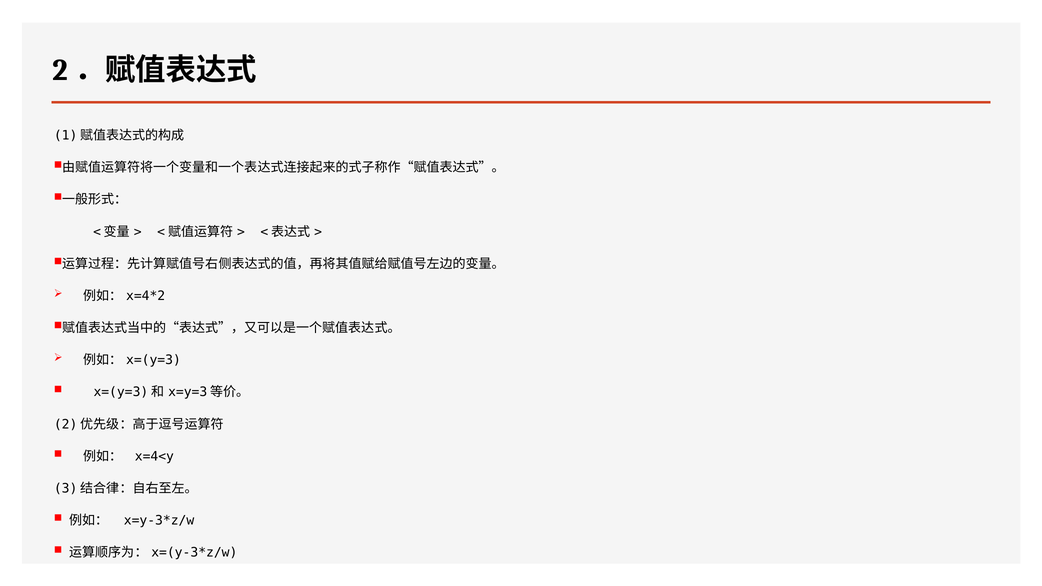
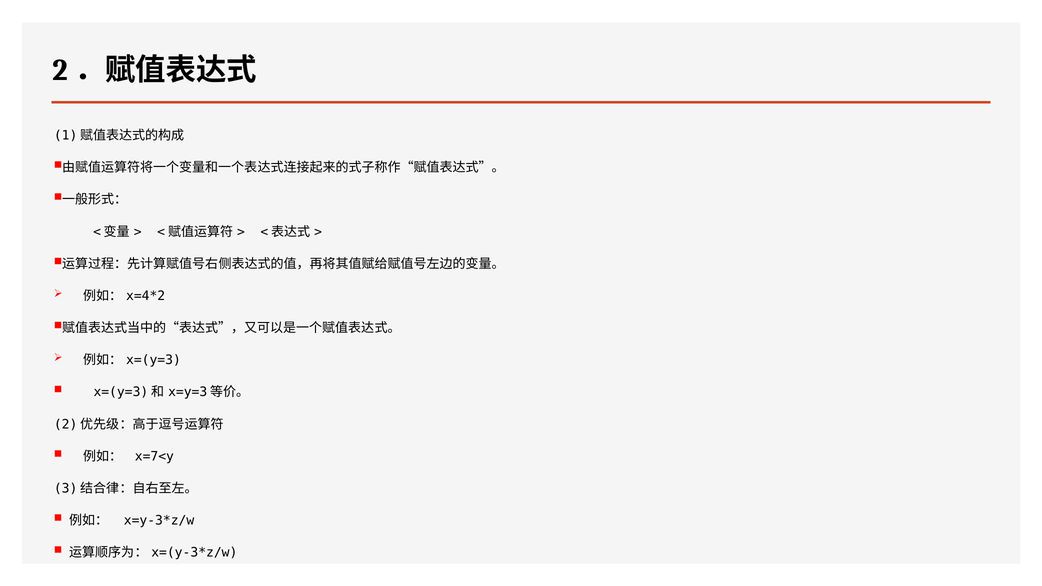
x=4<y: x=4<y -> x=7<y
